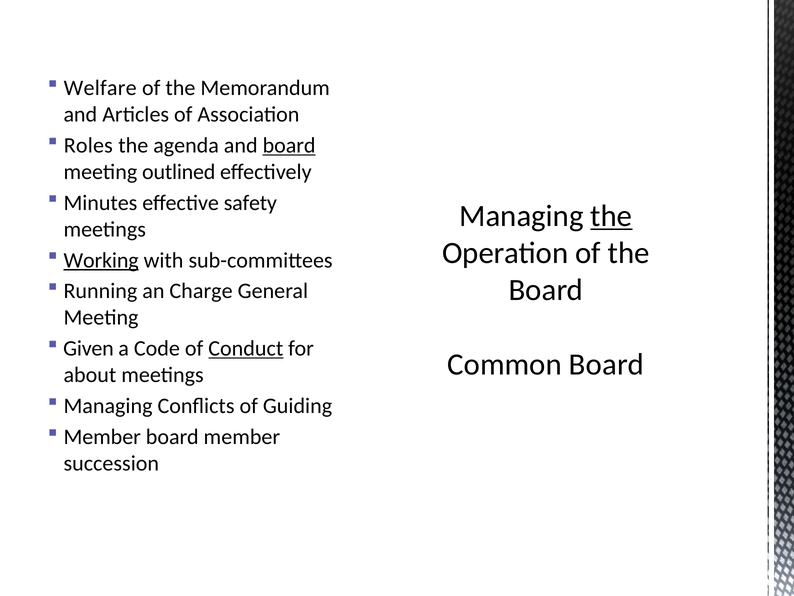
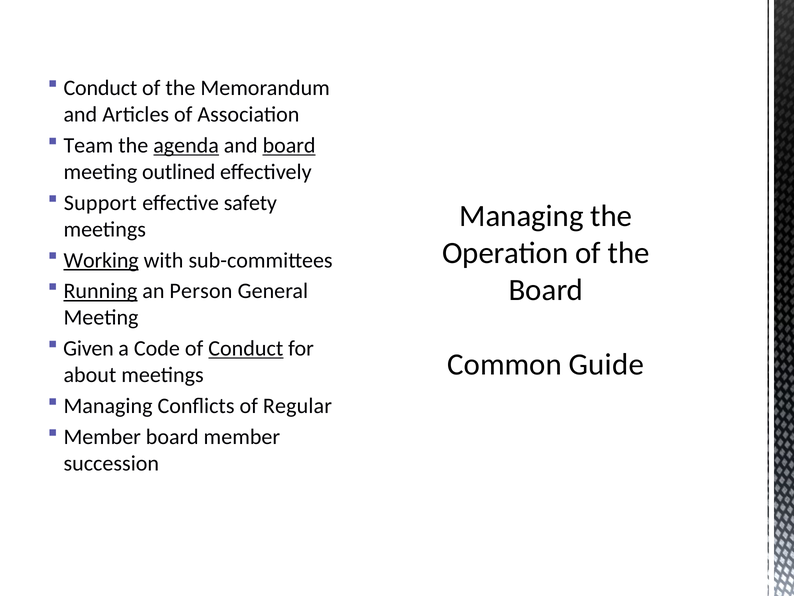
Welfare at (100, 88): Welfare -> Conduct
Roles: Roles -> Team
agenda underline: none -> present
Minutes: Minutes -> Support
the at (611, 216) underline: present -> none
Running underline: none -> present
Charge: Charge -> Person
Common Board: Board -> Guide
Guiding: Guiding -> Regular
